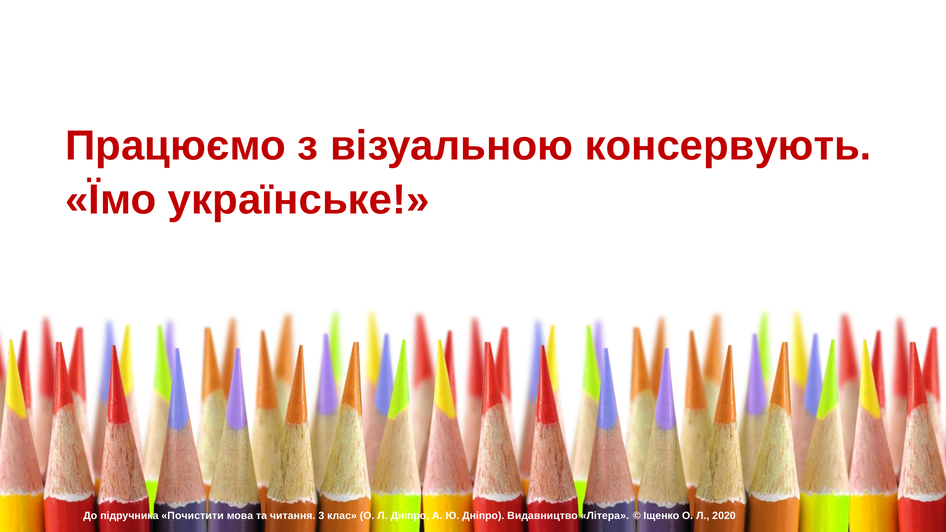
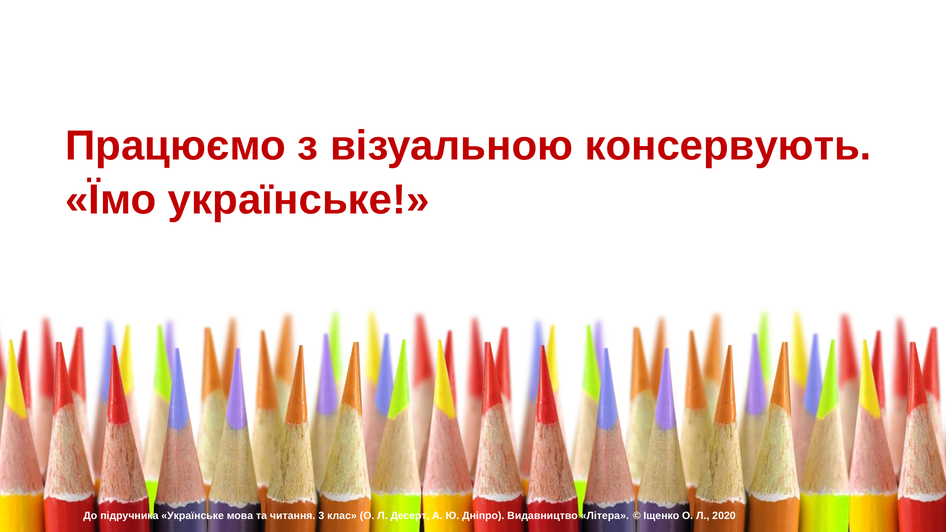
підручника Почистити: Почистити -> Українське
Л Дніпро: Дніпро -> Десерт
